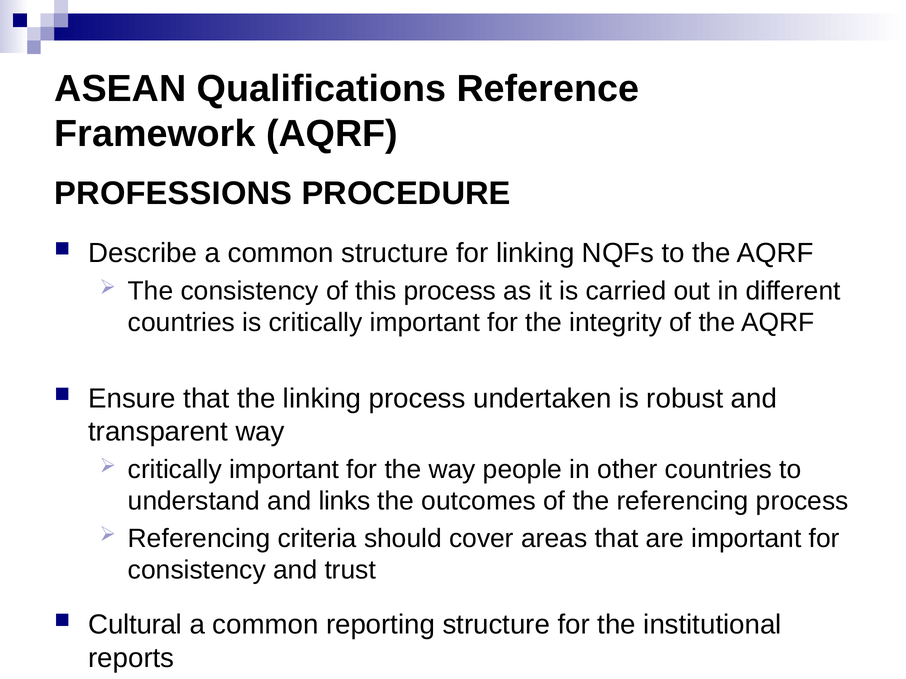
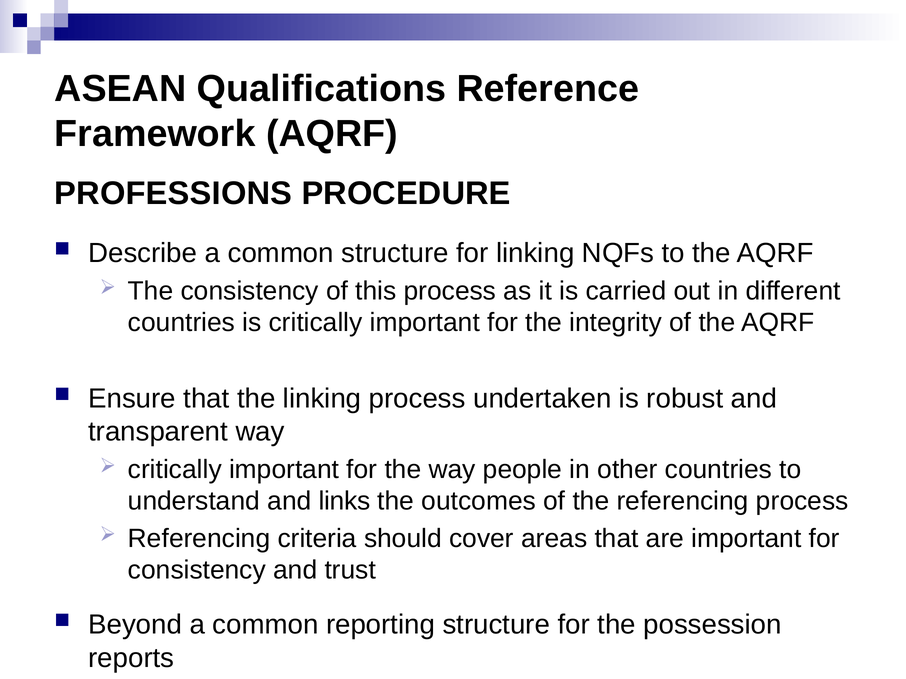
Cultural: Cultural -> Beyond
institutional: institutional -> possession
